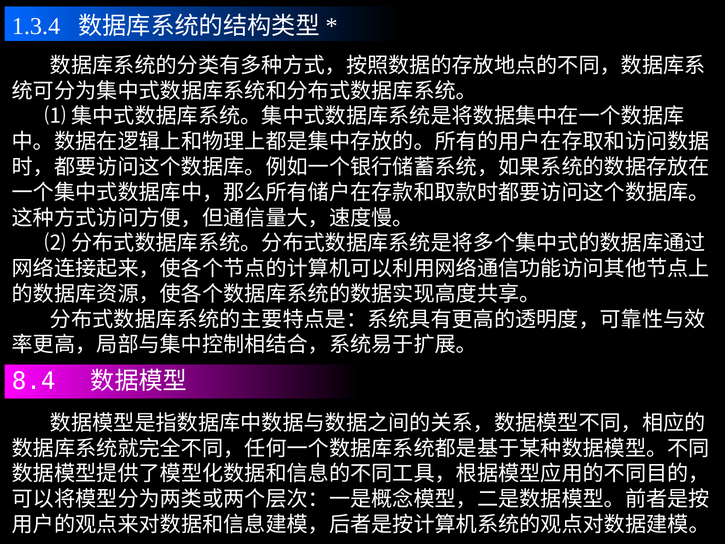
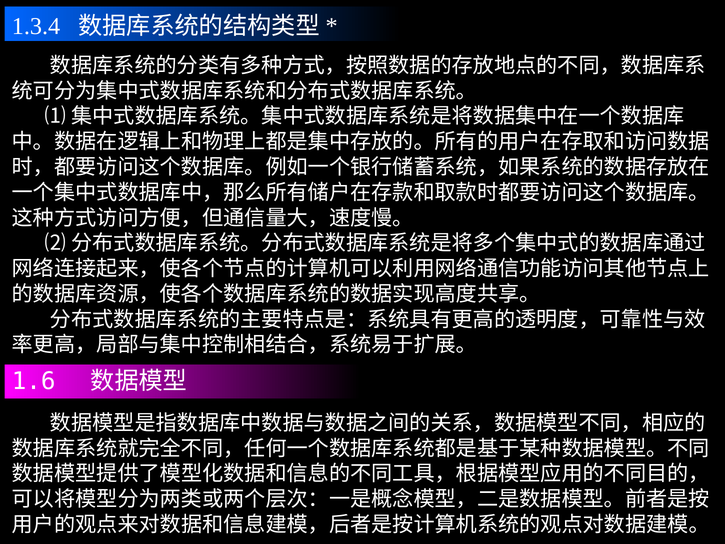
8.4: 8.4 -> 1.6
